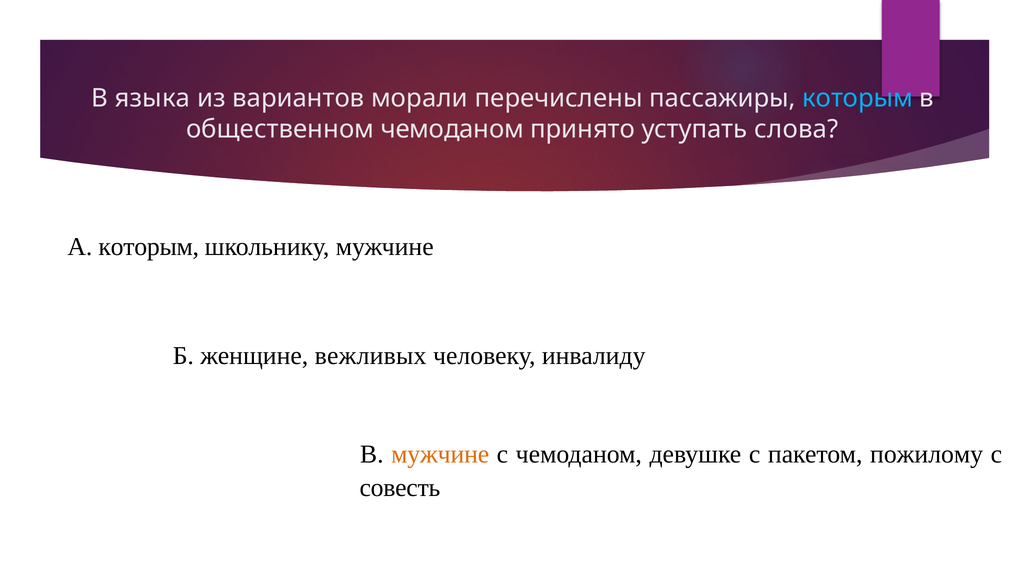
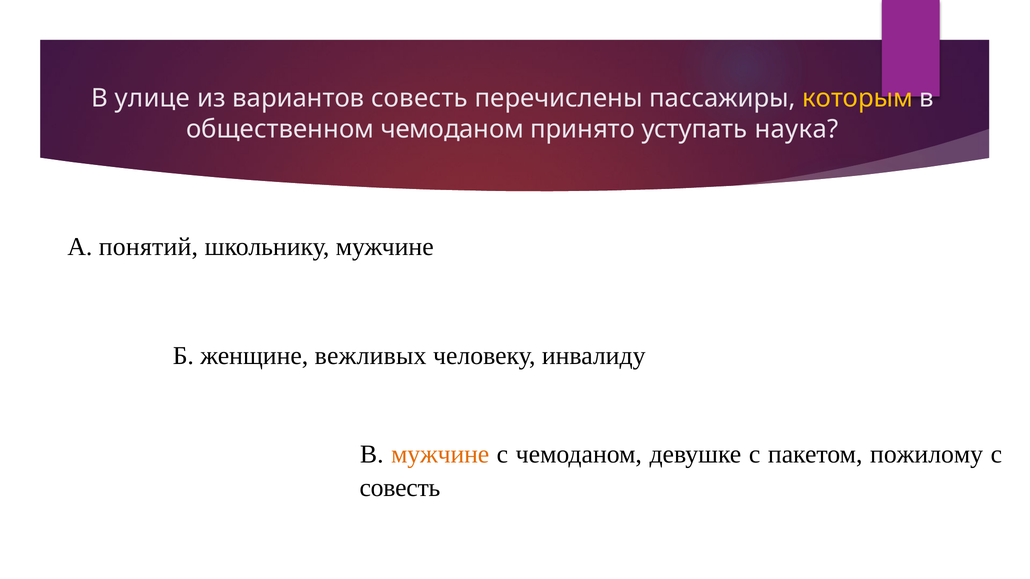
языка: языка -> улице
вариантов морали: морали -> совесть
которым at (858, 98) colour: light blue -> yellow
слова: слова -> наука
А которым: которым -> понятий
